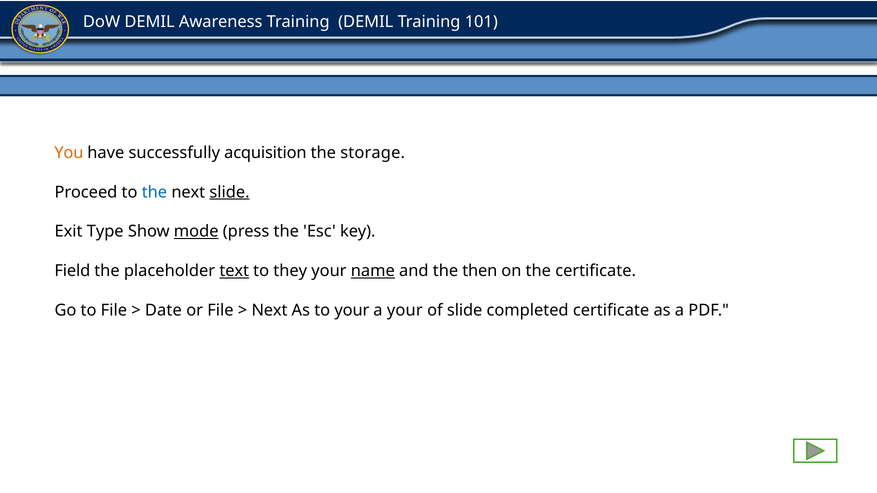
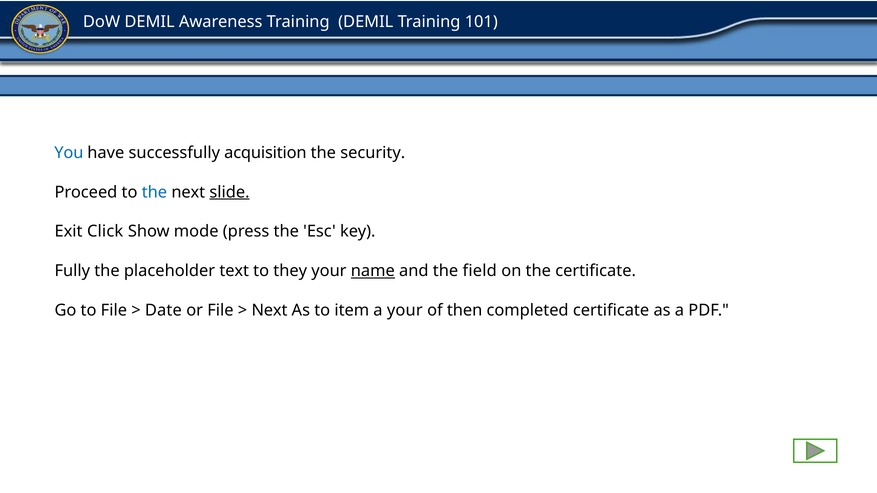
You colour: orange -> blue
storage: storage -> security
Type: Type -> Click
mode underline: present -> none
Field: Field -> Fully
text underline: present -> none
then: then -> field
to your: your -> item
of slide: slide -> then
